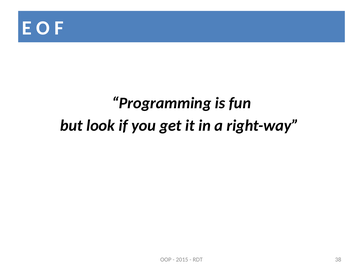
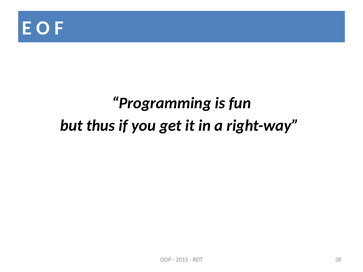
look: look -> thus
